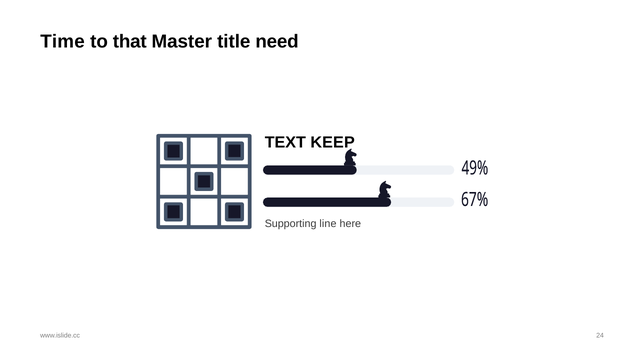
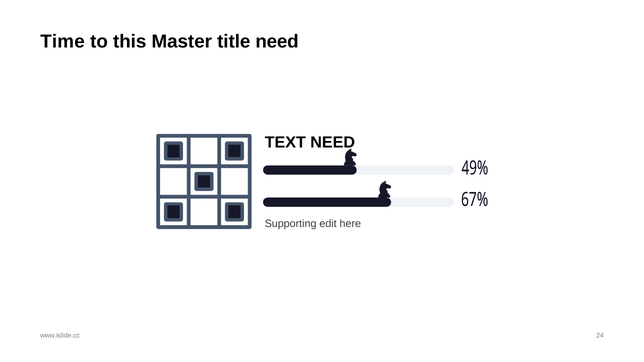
that: that -> this
TEXT KEEP: KEEP -> NEED
line: line -> edit
